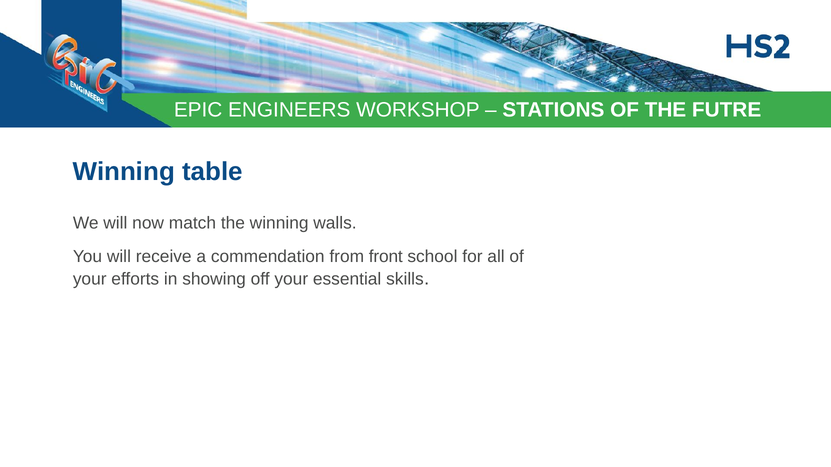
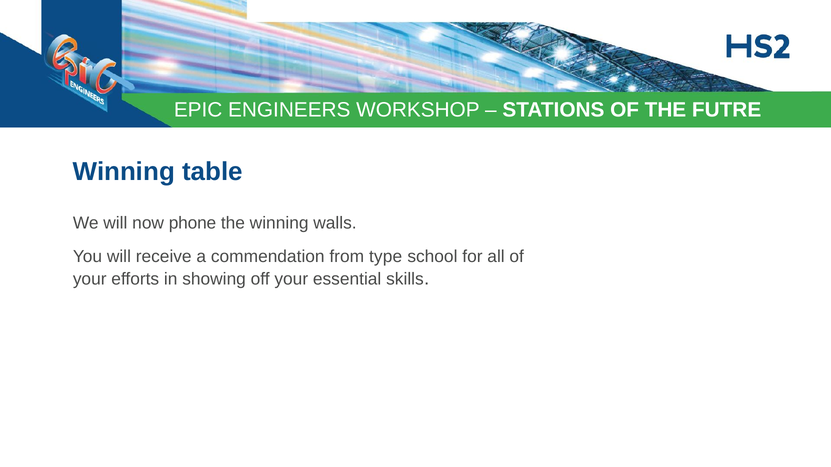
match: match -> phone
front: front -> type
